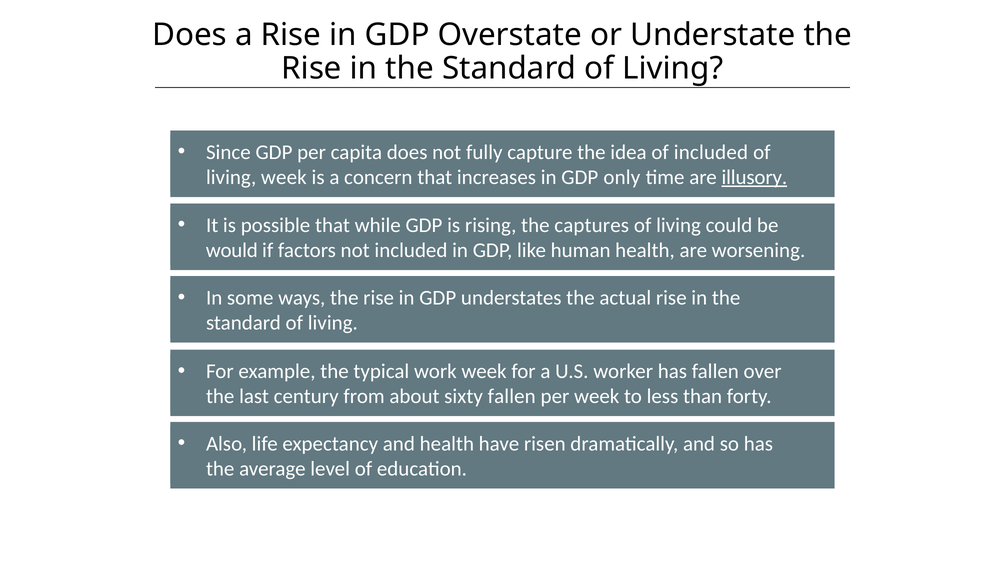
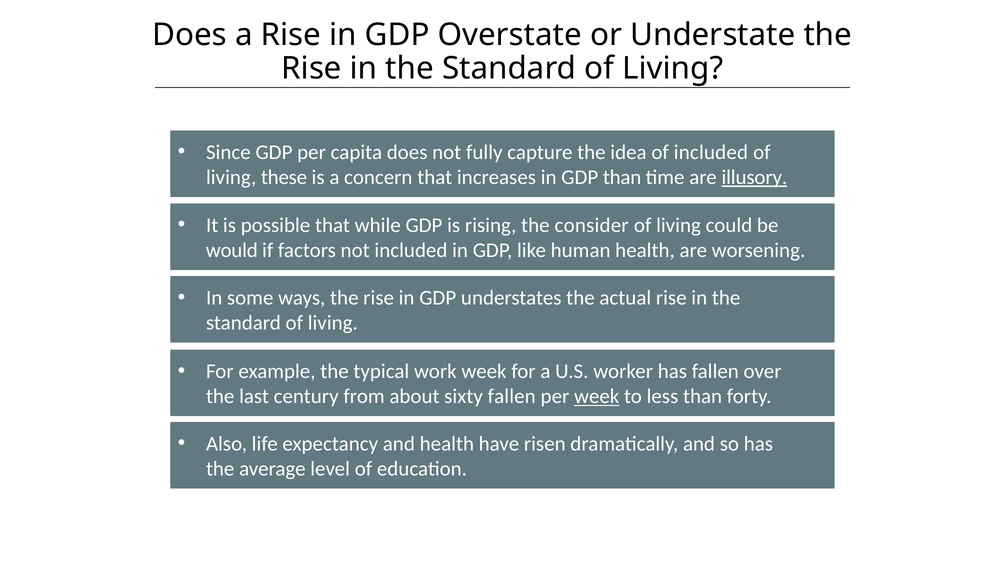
living week: week -> these
GDP only: only -> than
captures: captures -> consider
week at (597, 397) underline: none -> present
